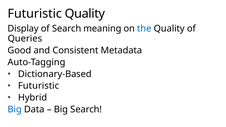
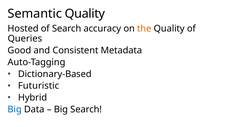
Futuristic at (35, 14): Futuristic -> Semantic
Display: Display -> Hosted
meaning: meaning -> accuracy
the colour: blue -> orange
